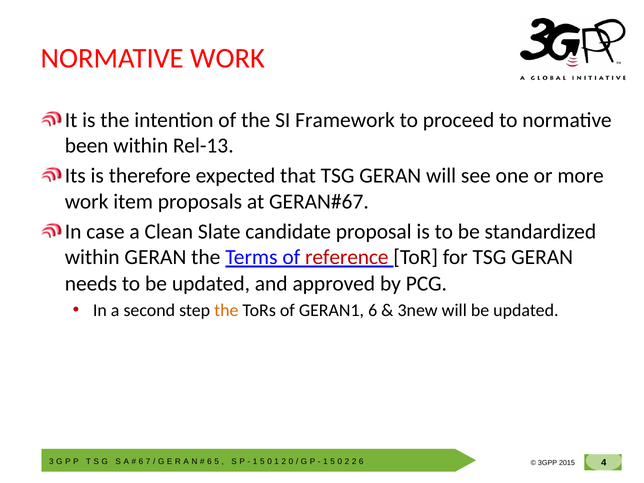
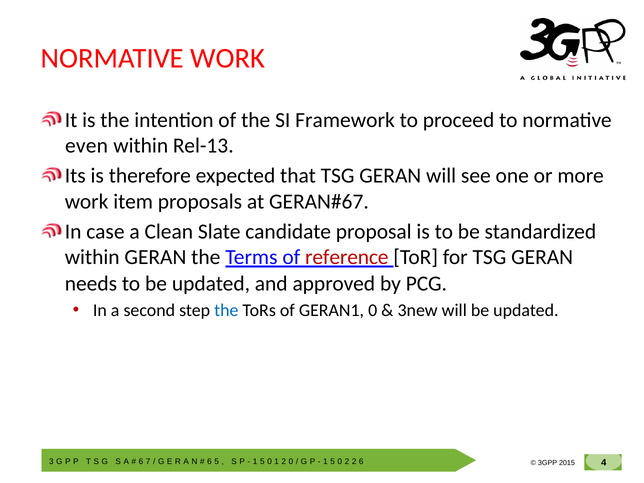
been: been -> even
the at (226, 311) colour: orange -> blue
GERAN1 6: 6 -> 0
